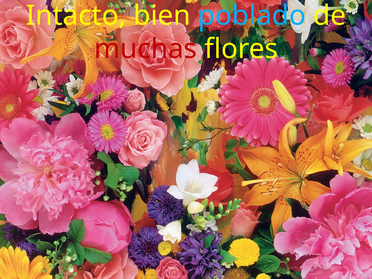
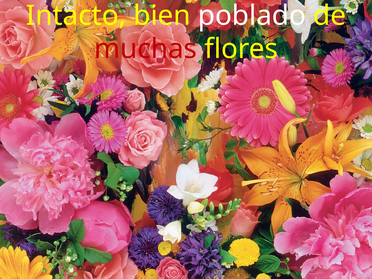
poblado colour: light blue -> white
